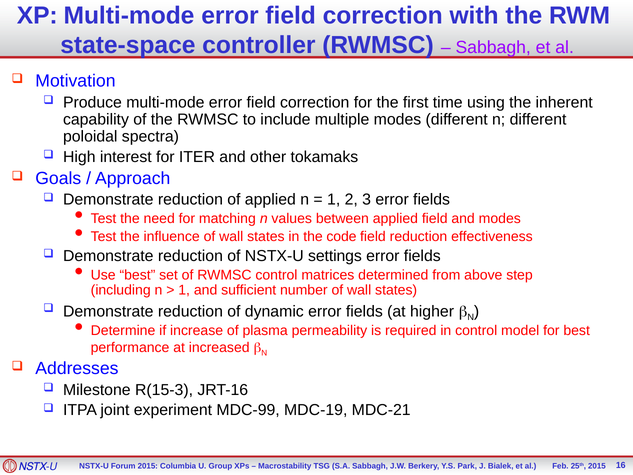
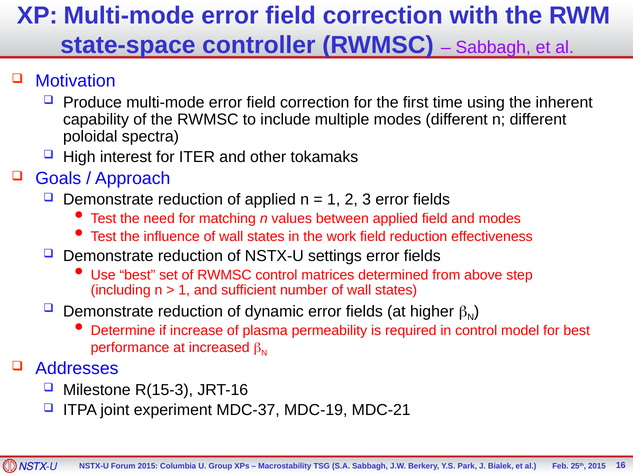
code: code -> work
MDC-99: MDC-99 -> MDC-37
